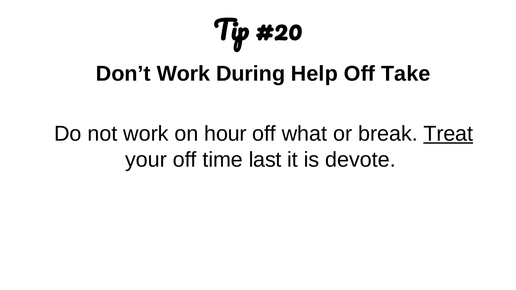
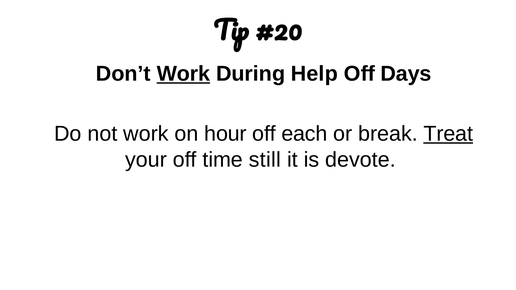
Work at (183, 74) underline: none -> present
Take: Take -> Days
what: what -> each
last: last -> still
